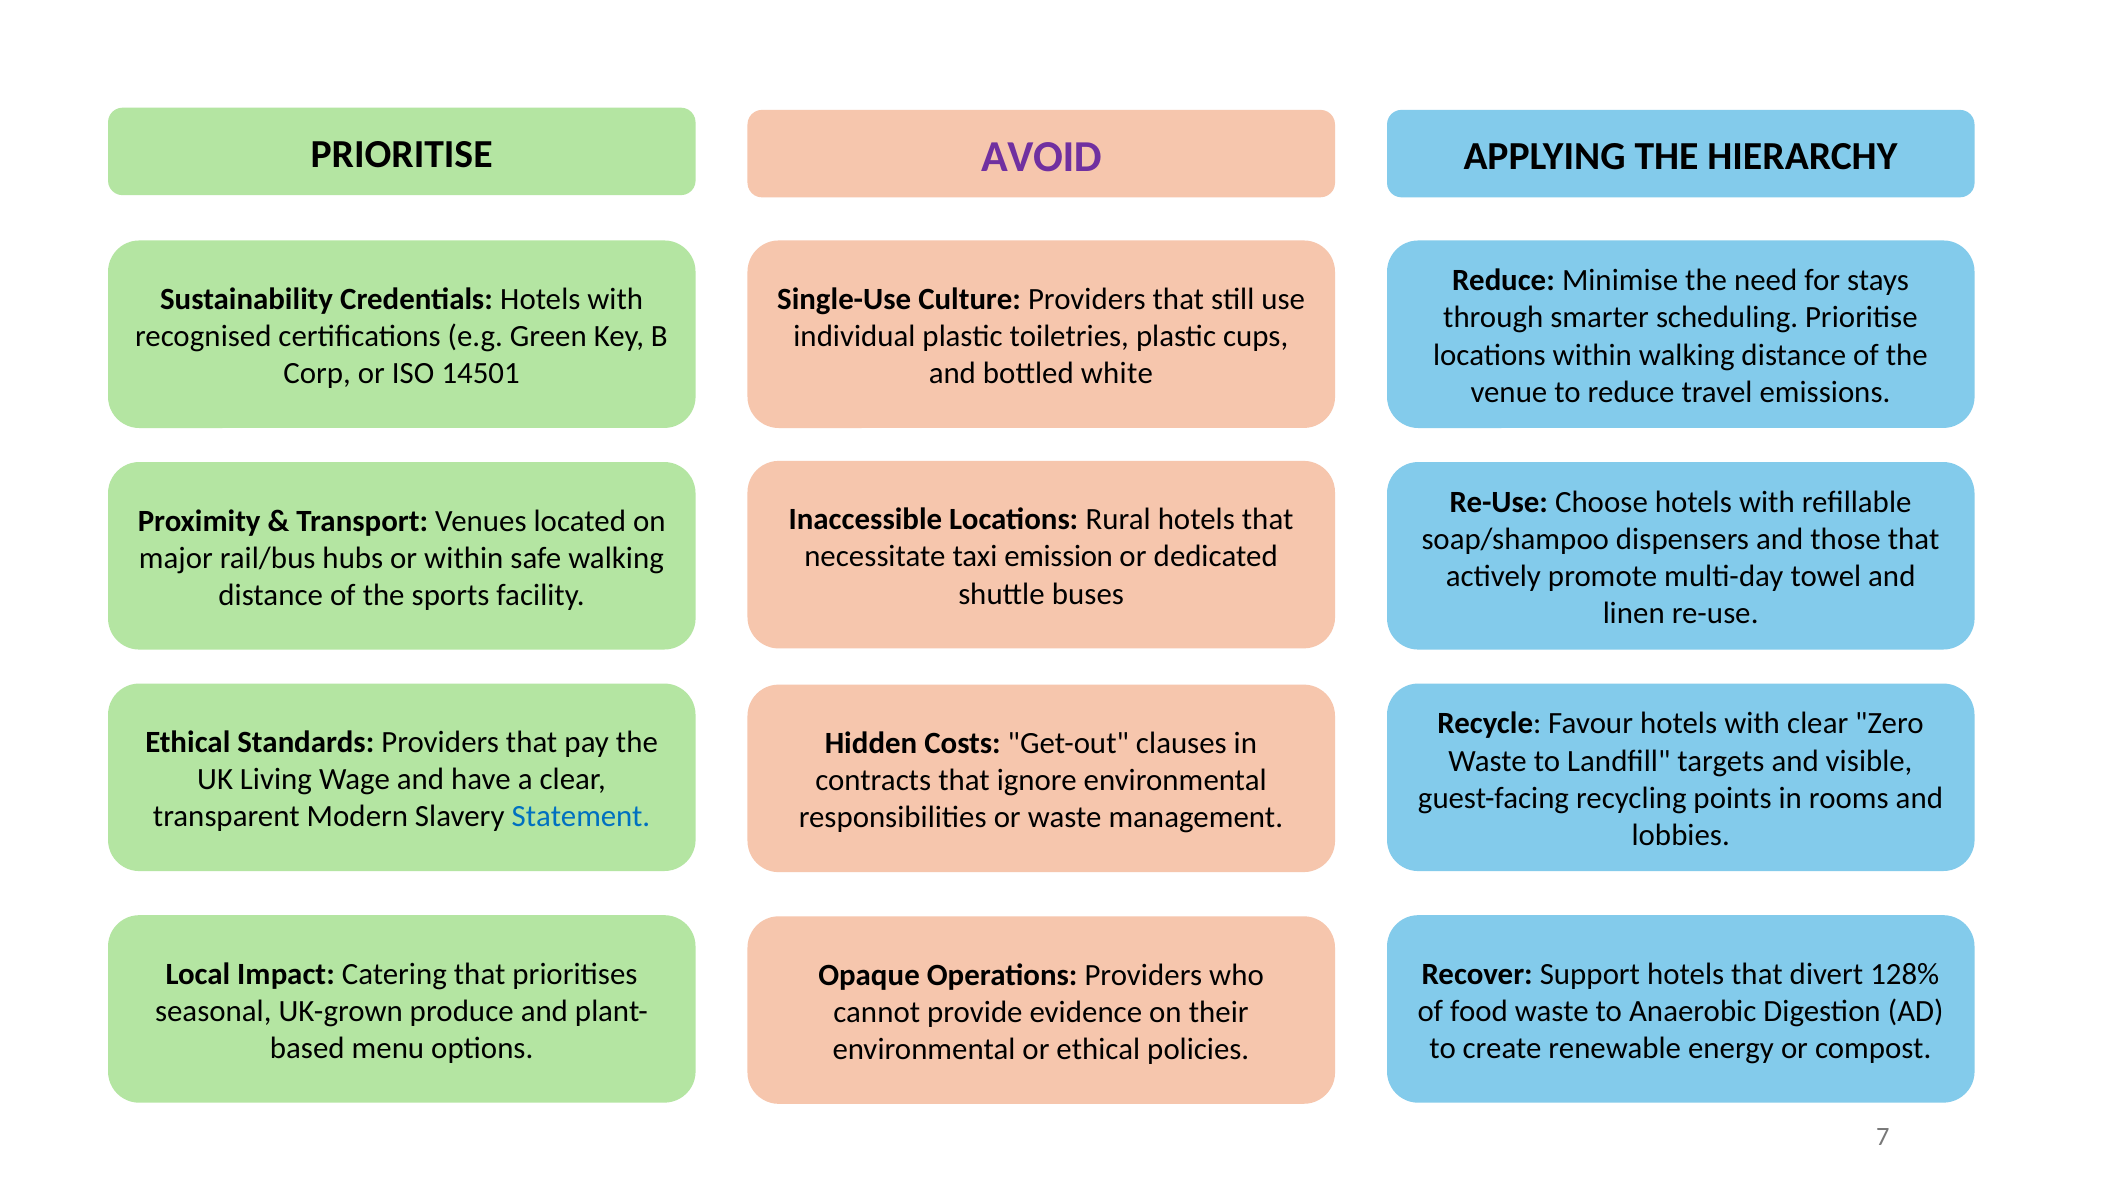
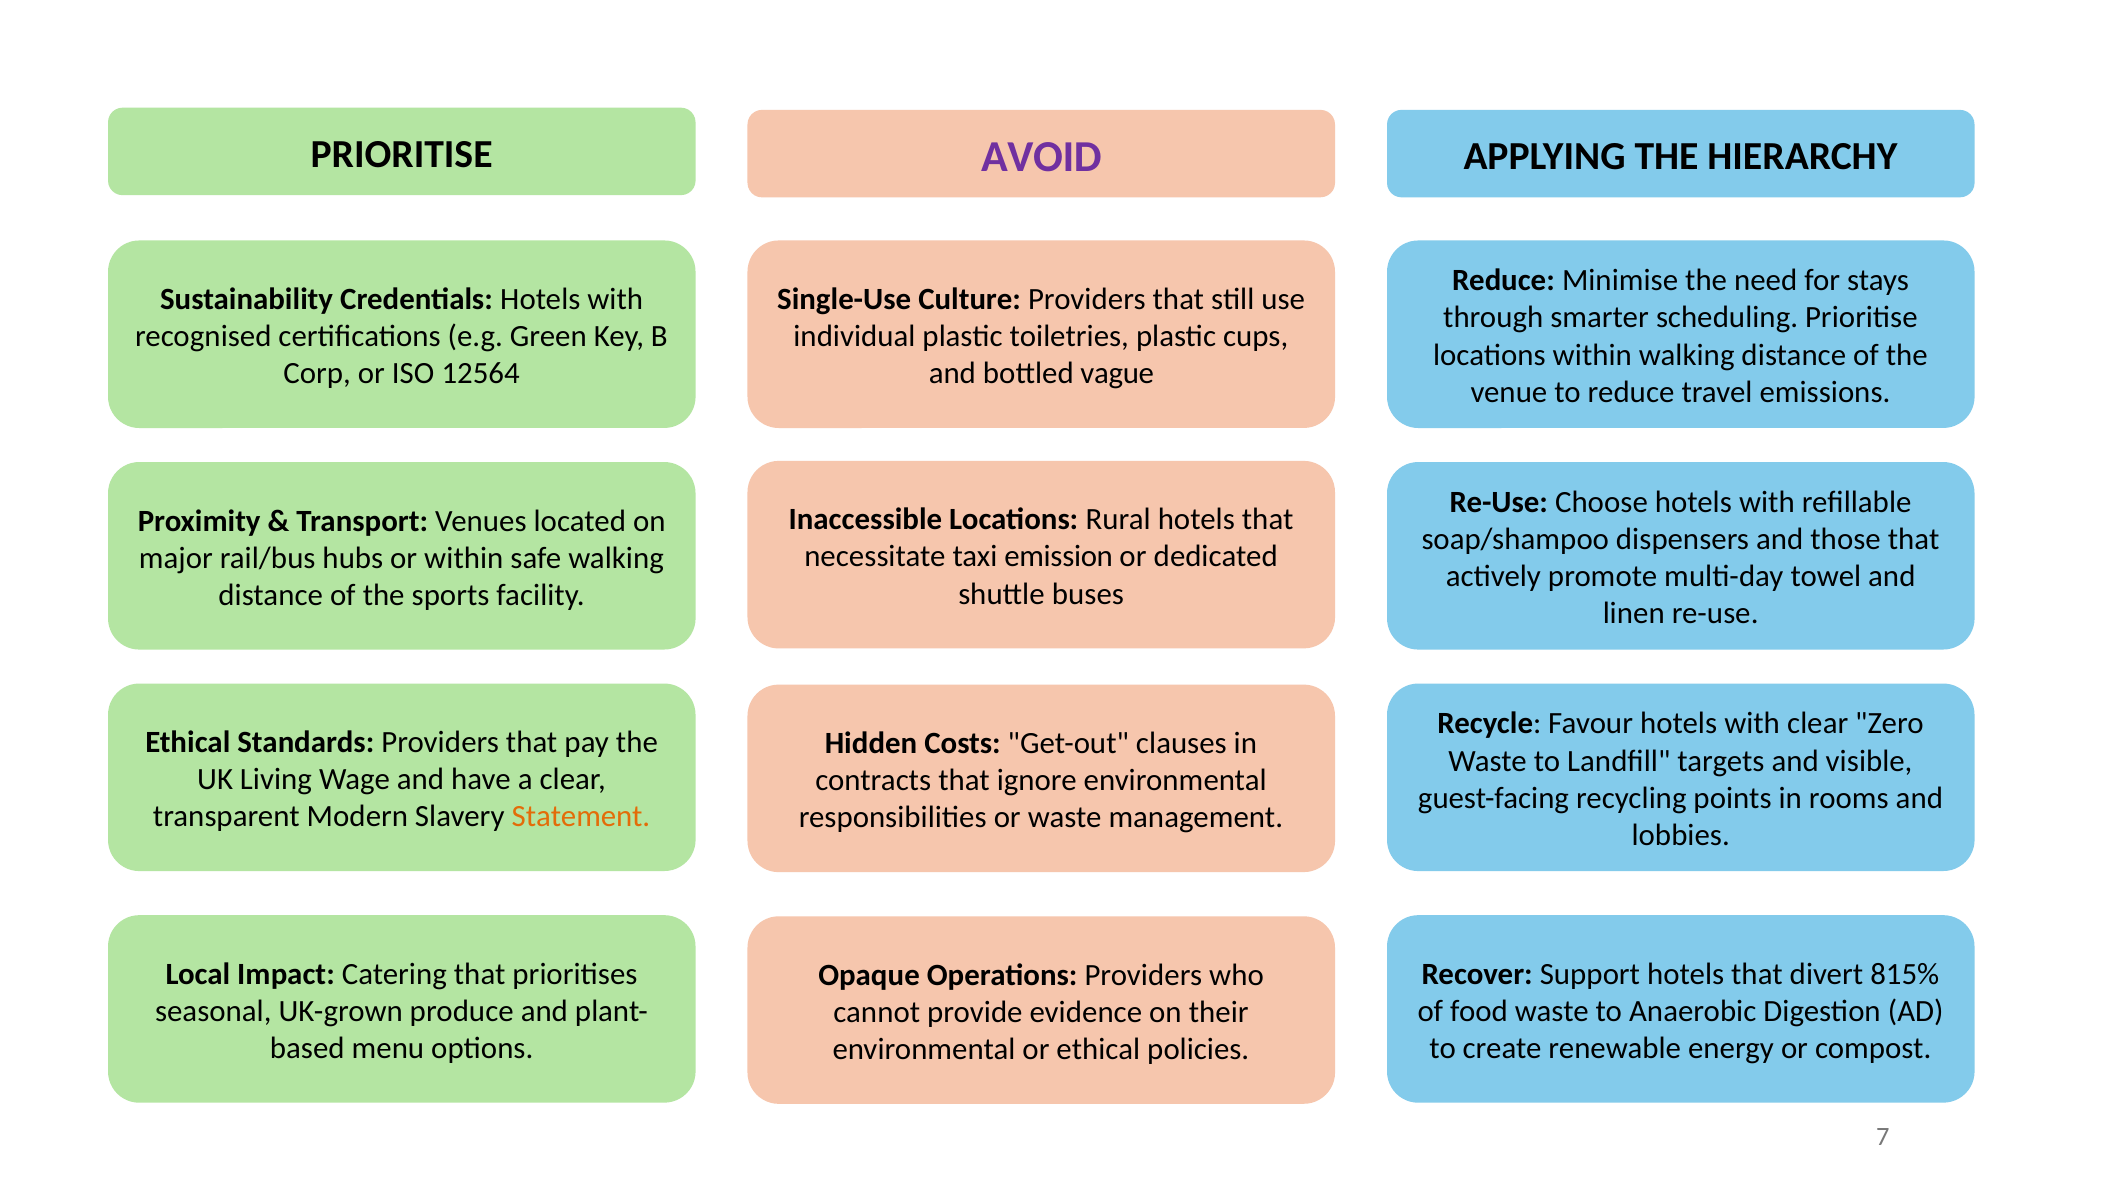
14501: 14501 -> 12564
white: white -> vague
Statement colour: blue -> orange
128%: 128% -> 815%
